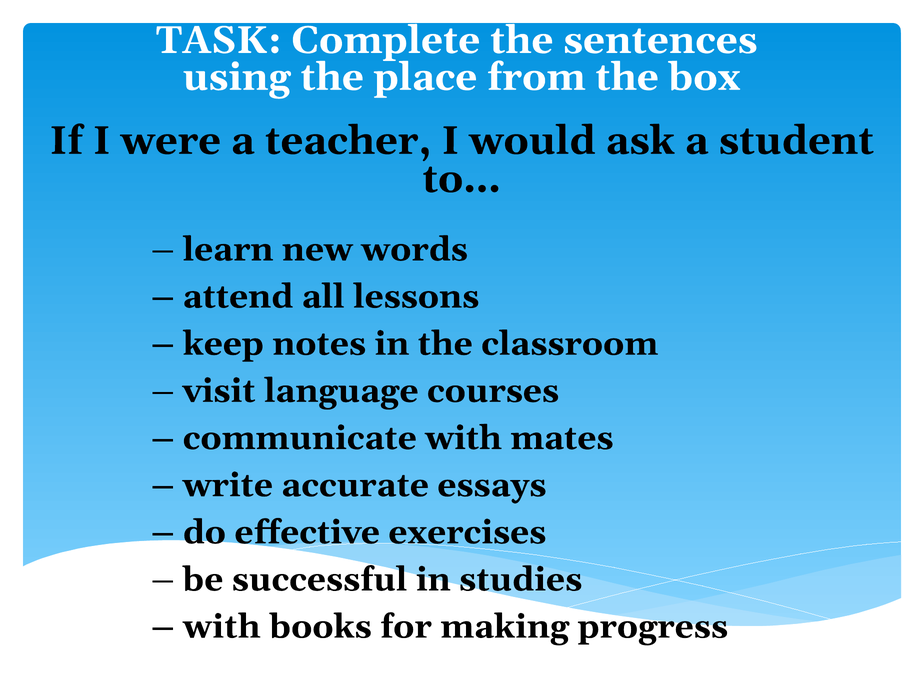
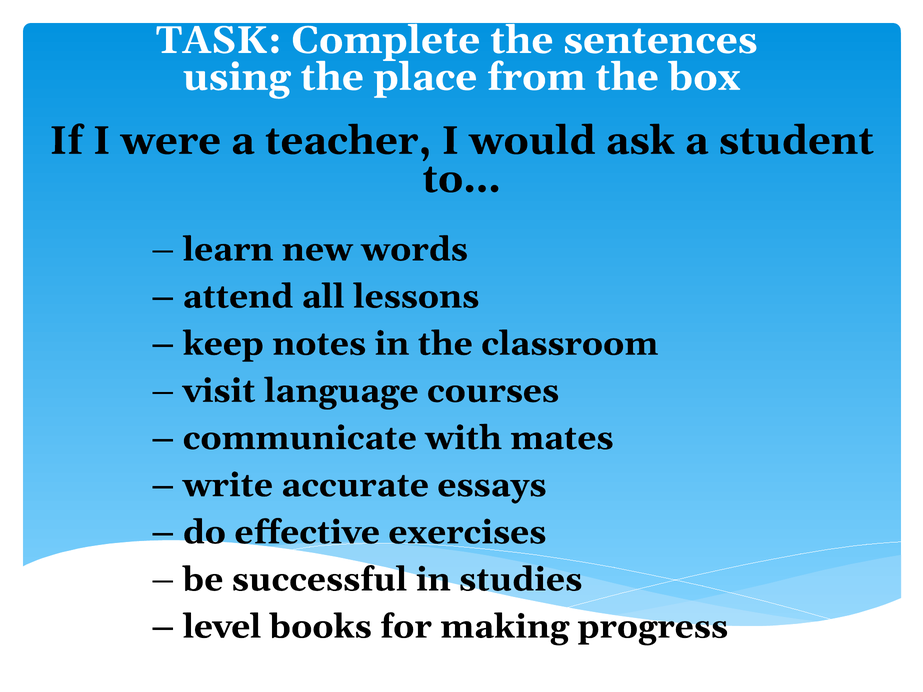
with at (222, 627): with -> level
